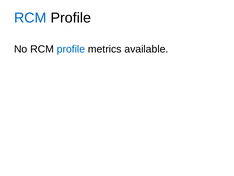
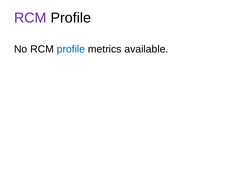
RCM at (30, 18) colour: blue -> purple
